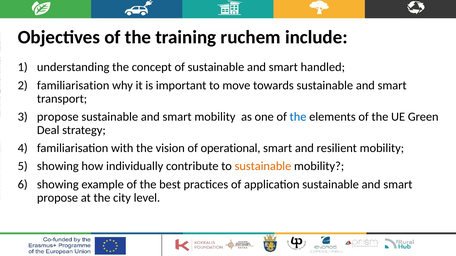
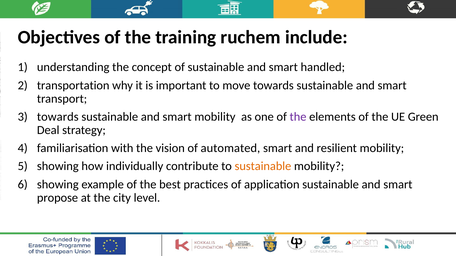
familiarisation at (73, 85): familiarisation -> transportation
propose at (58, 117): propose -> towards
the at (298, 117) colour: blue -> purple
operational: operational -> automated
